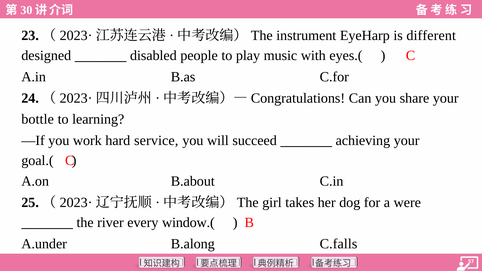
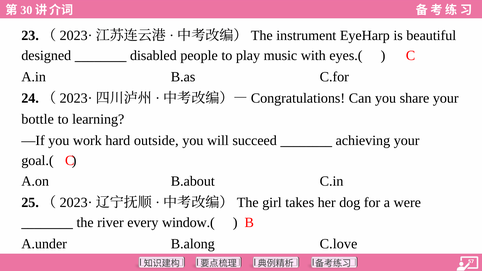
different: different -> beautiful
service: service -> outside
C.falls: C.falls -> C.love
